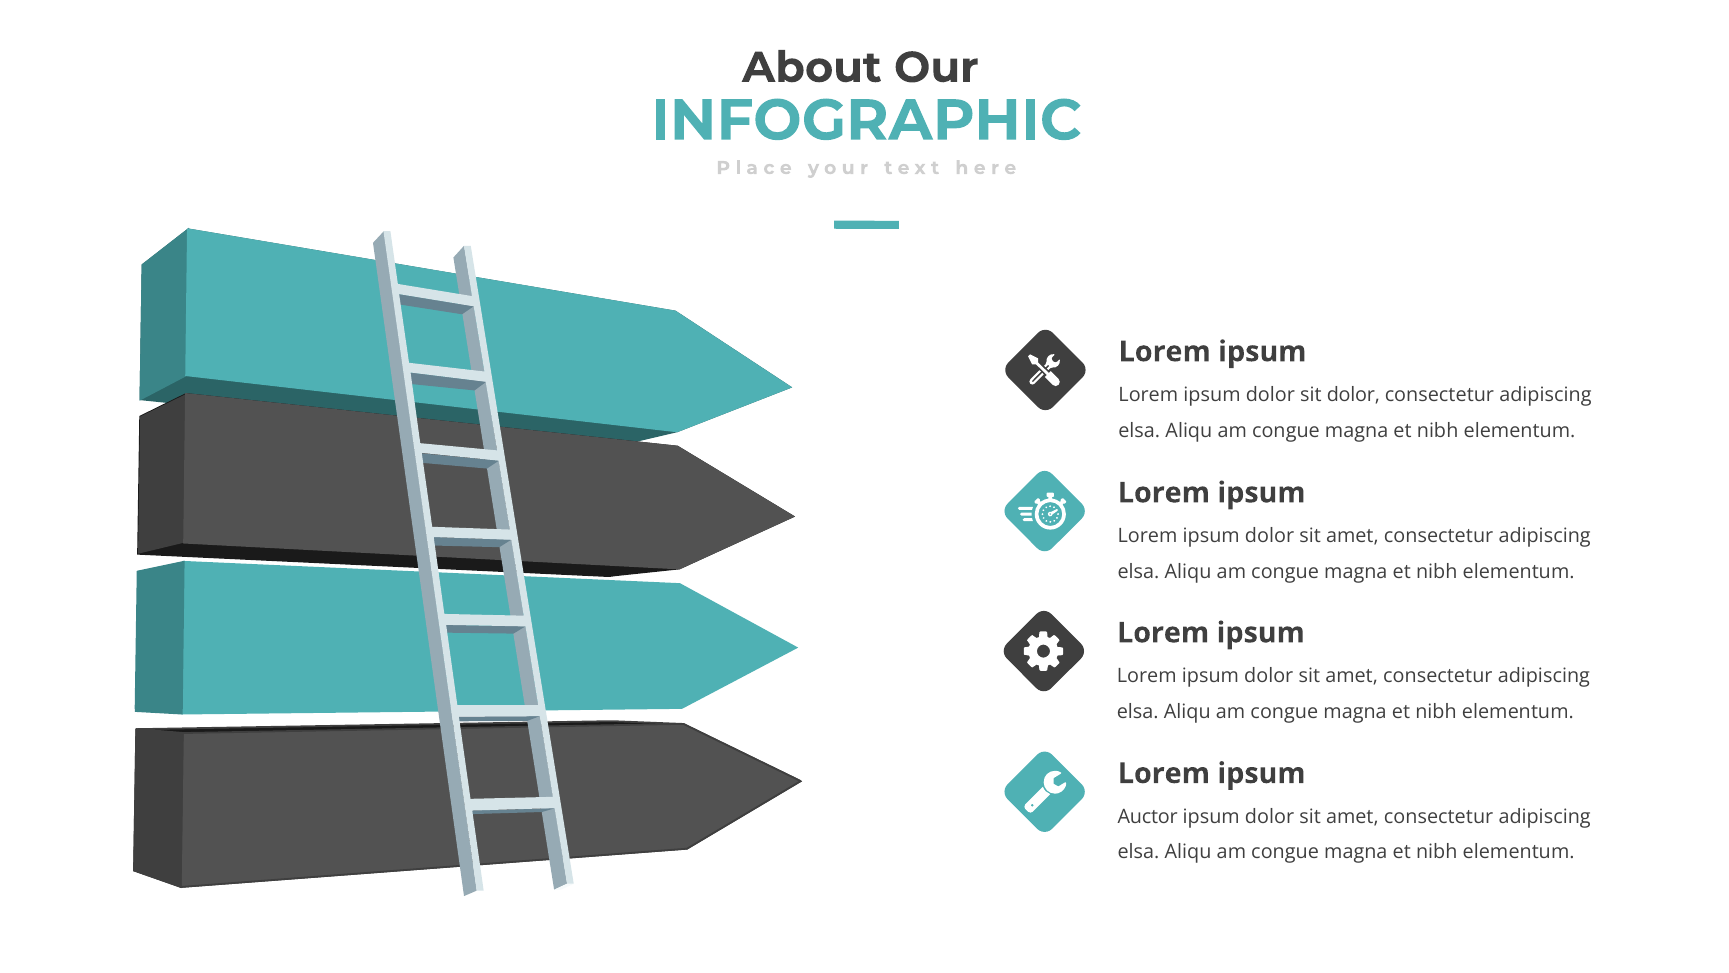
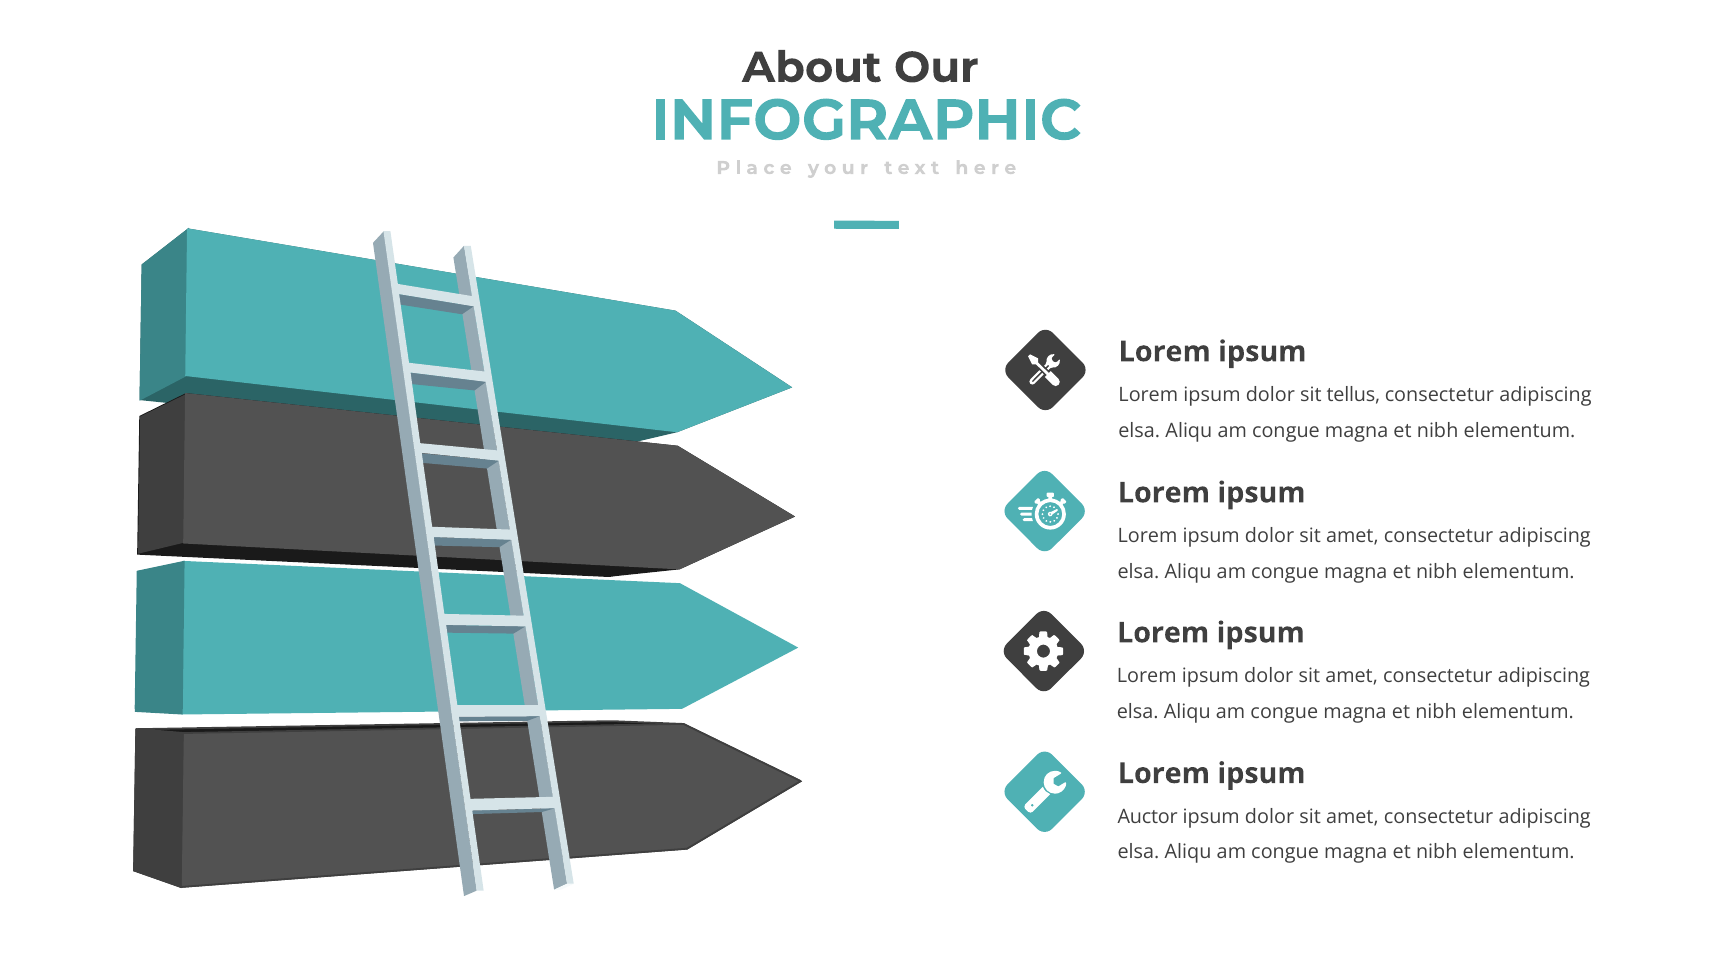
sit dolor: dolor -> tellus
